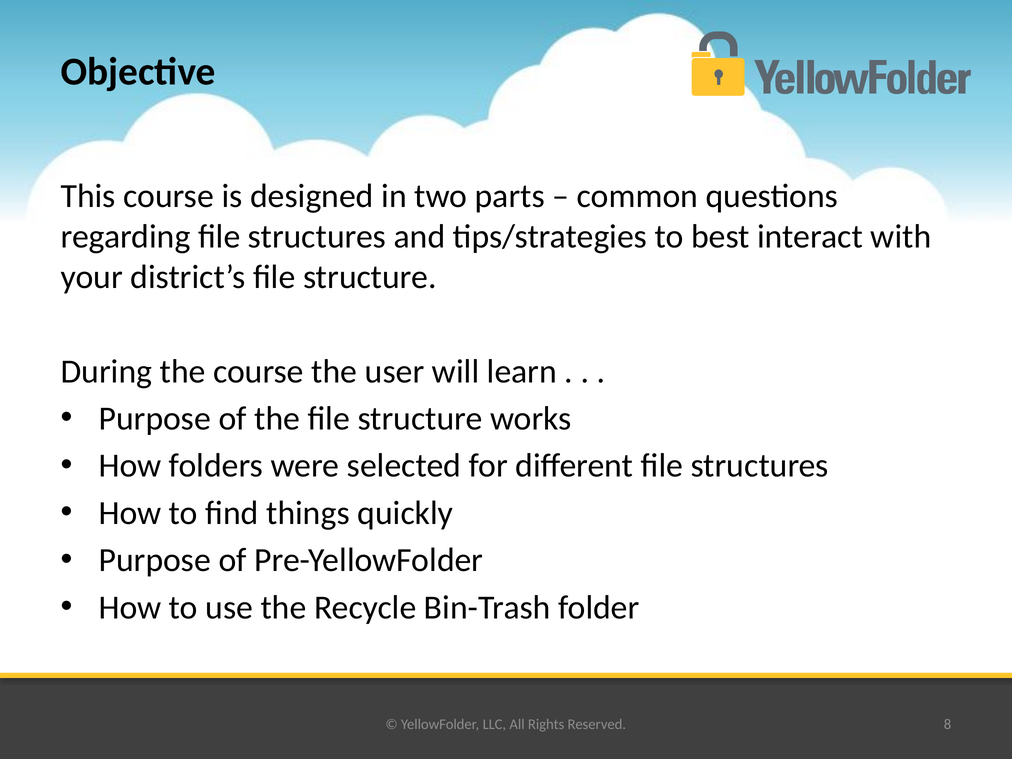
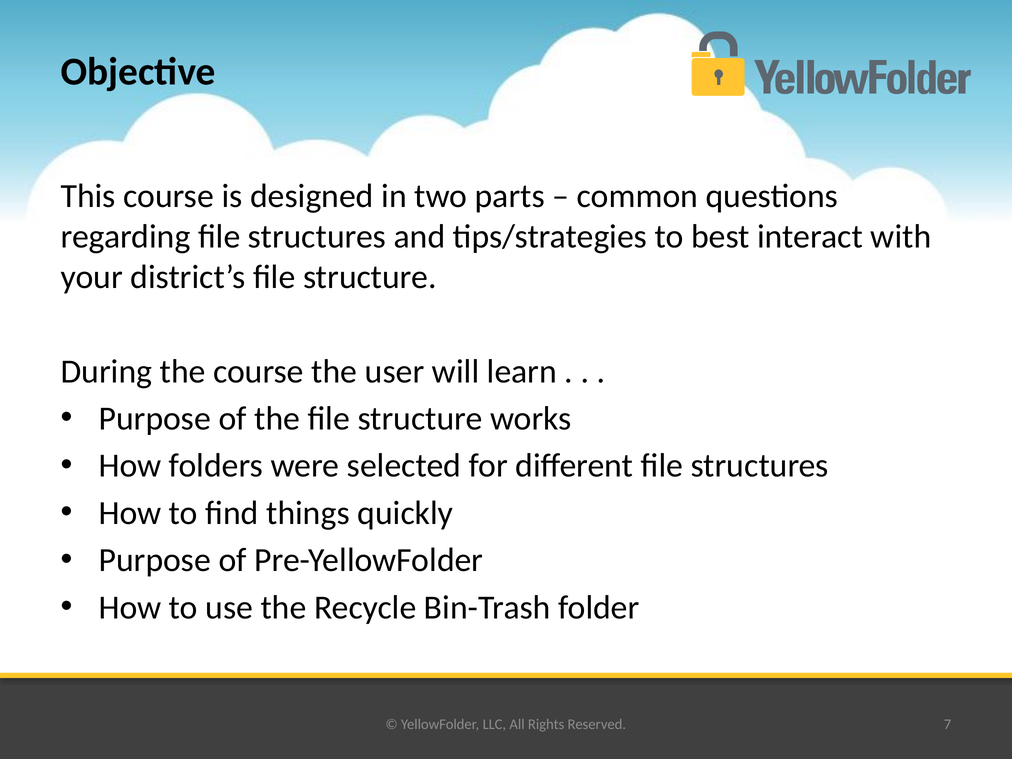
8: 8 -> 7
